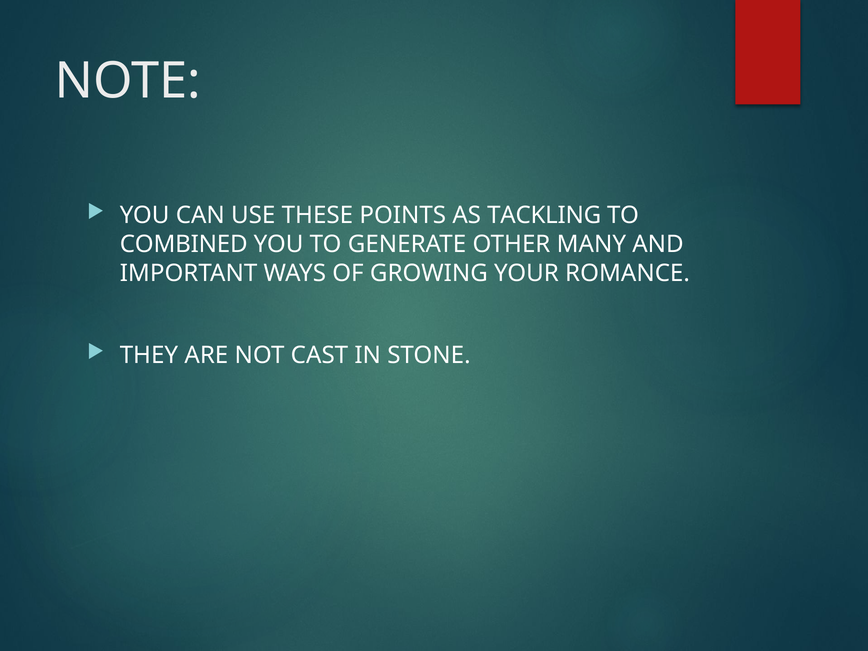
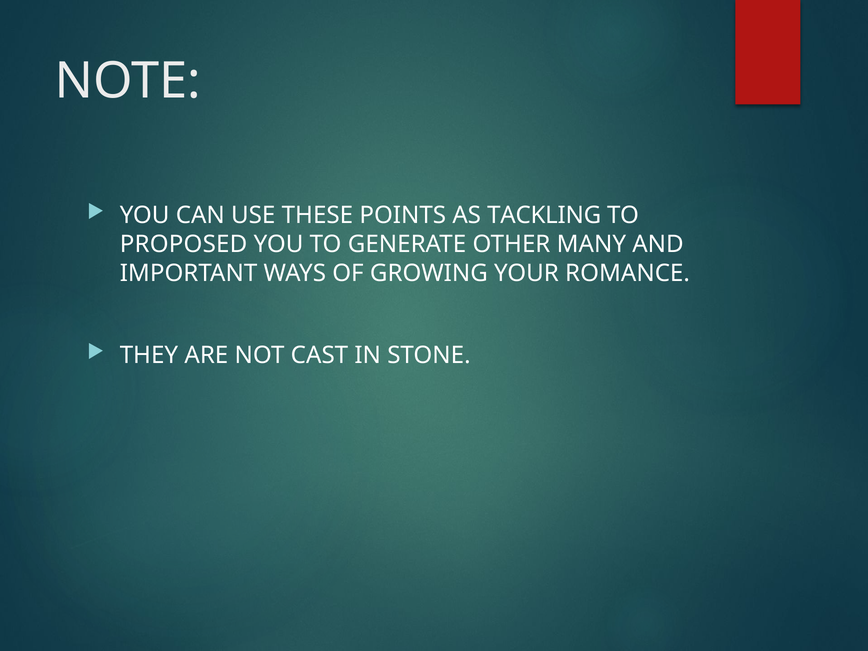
COMBINED: COMBINED -> PROPOSED
